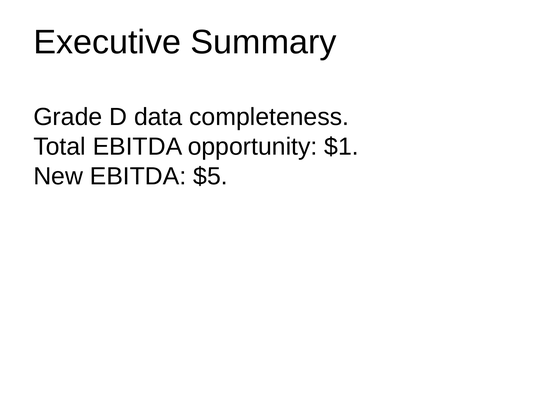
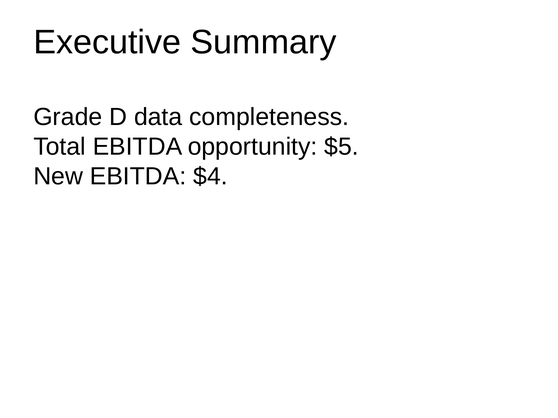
$1: $1 -> $5
$5: $5 -> $4
